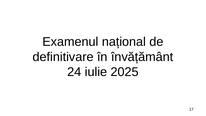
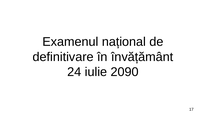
2025: 2025 -> 2090
